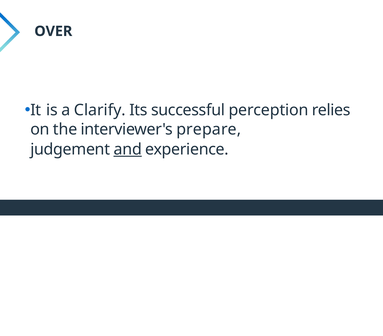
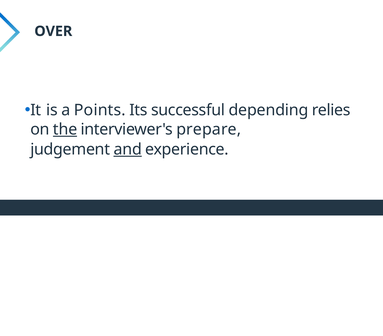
Clarify: Clarify -> Points
perception: perception -> depending
the underline: none -> present
